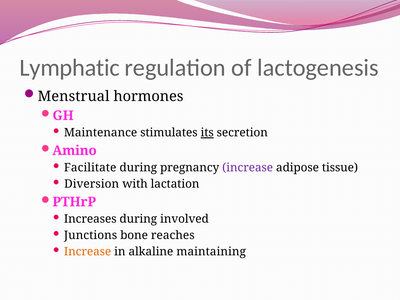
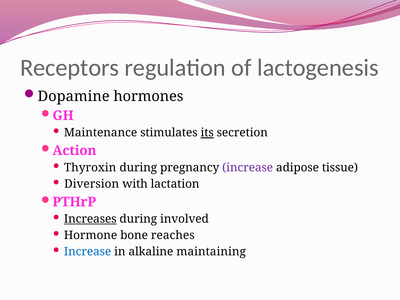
Lymphatic: Lymphatic -> Receptors
Menstrual: Menstrual -> Dopamine
Amino: Amino -> Action
Facilitate: Facilitate -> Thyroxin
Increases underline: none -> present
Junctions: Junctions -> Hormone
Increase at (88, 252) colour: orange -> blue
